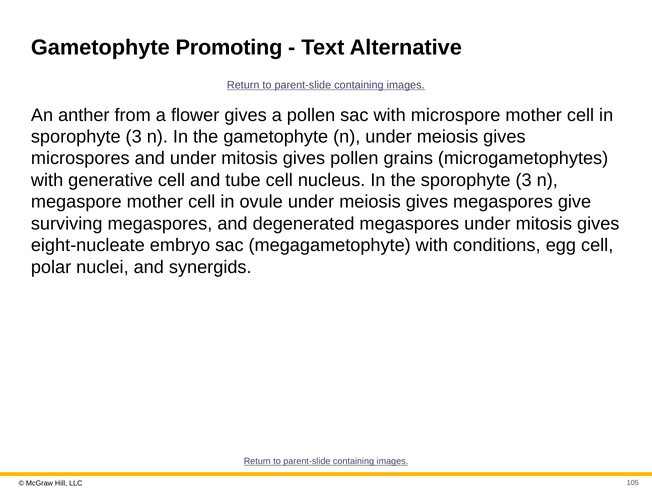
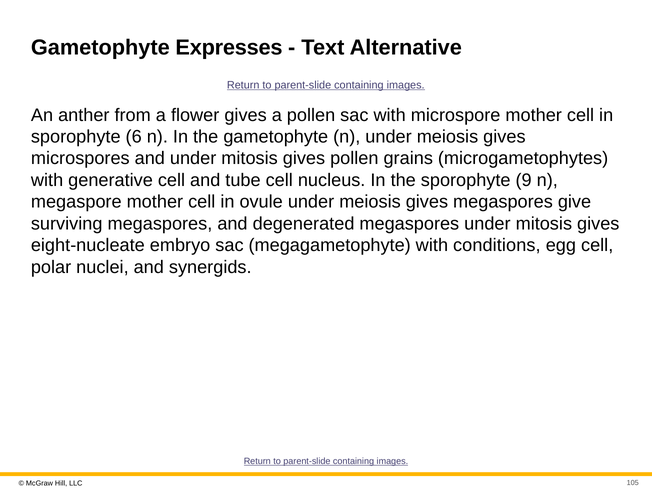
Promoting: Promoting -> Expresses
3 at (134, 137): 3 -> 6
the sporophyte 3: 3 -> 9
